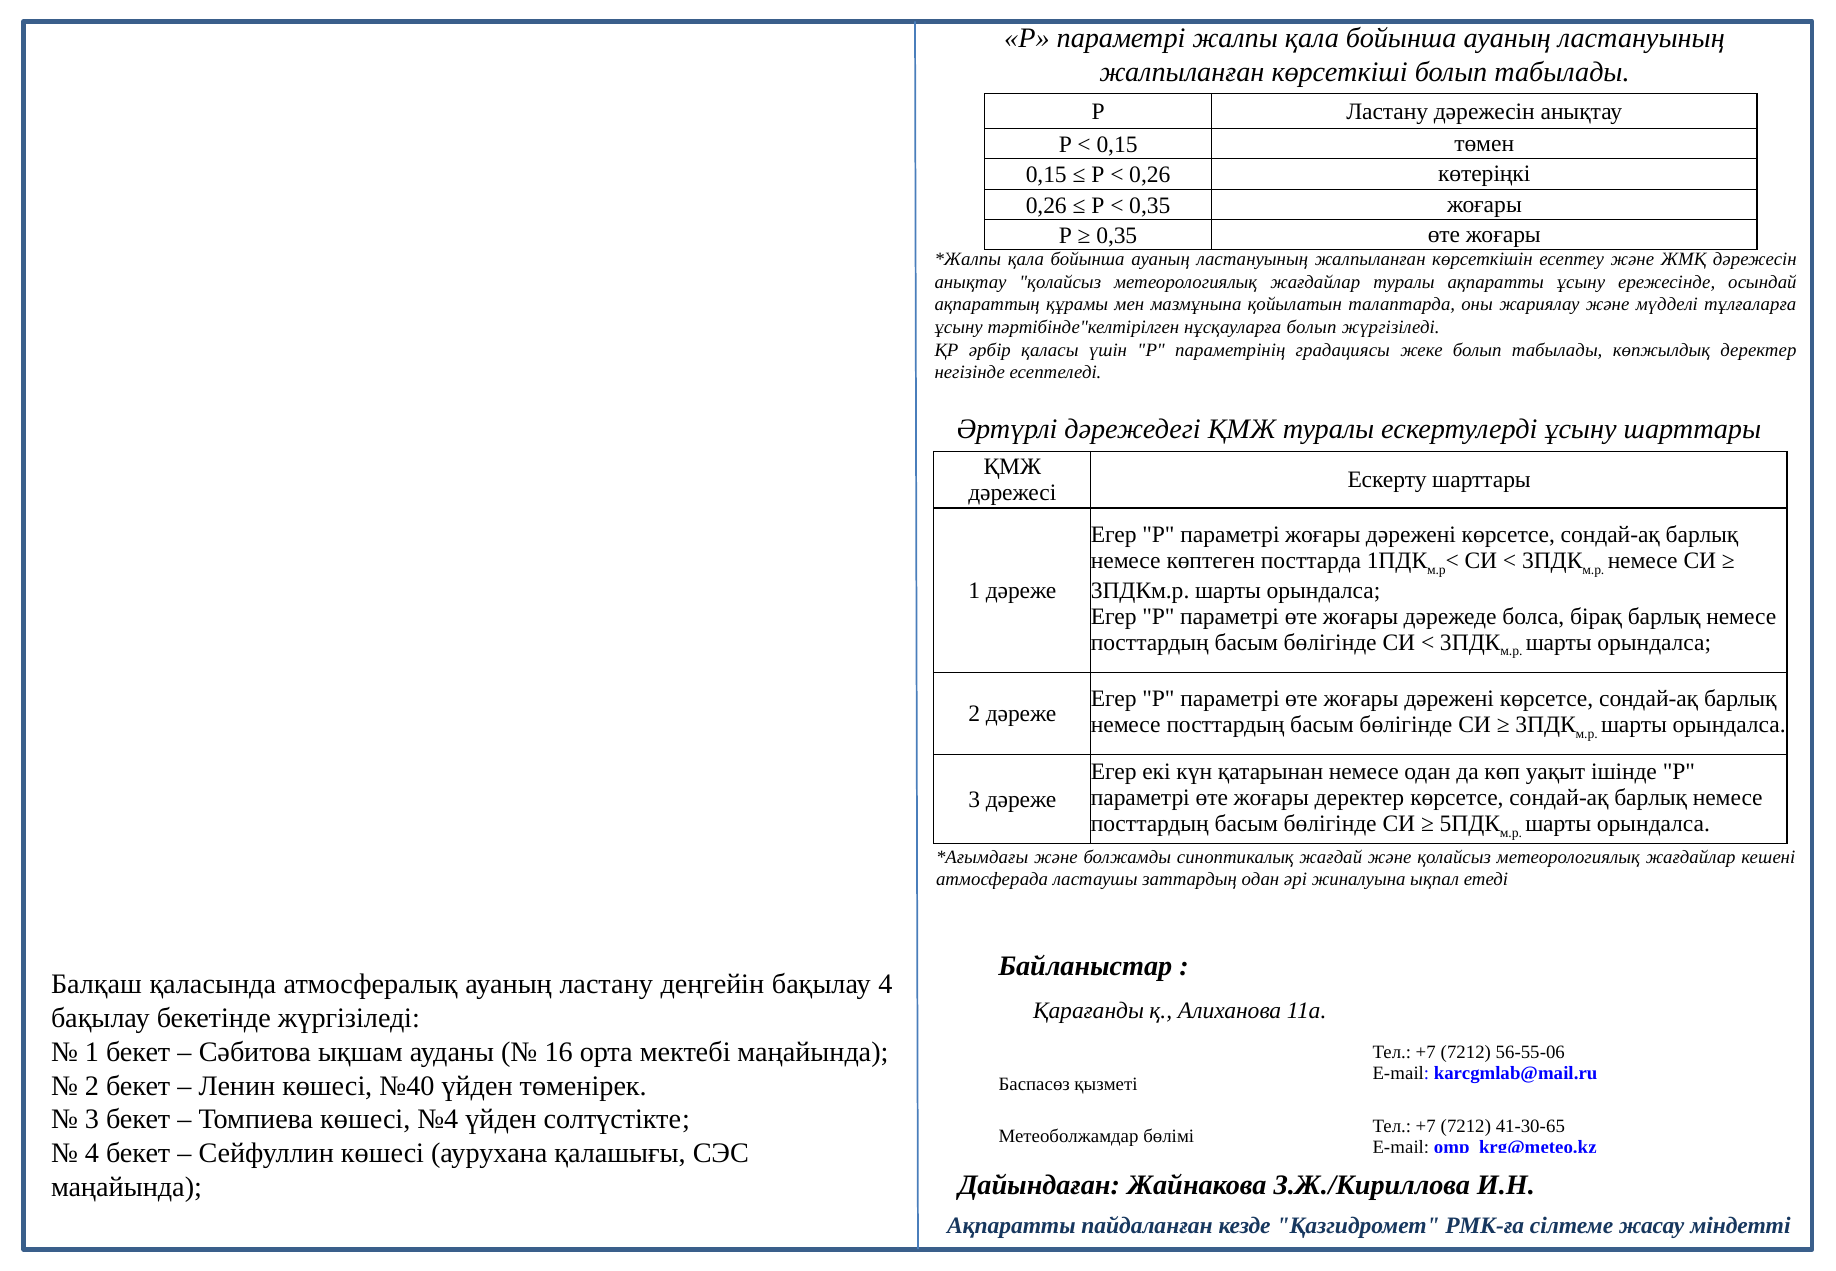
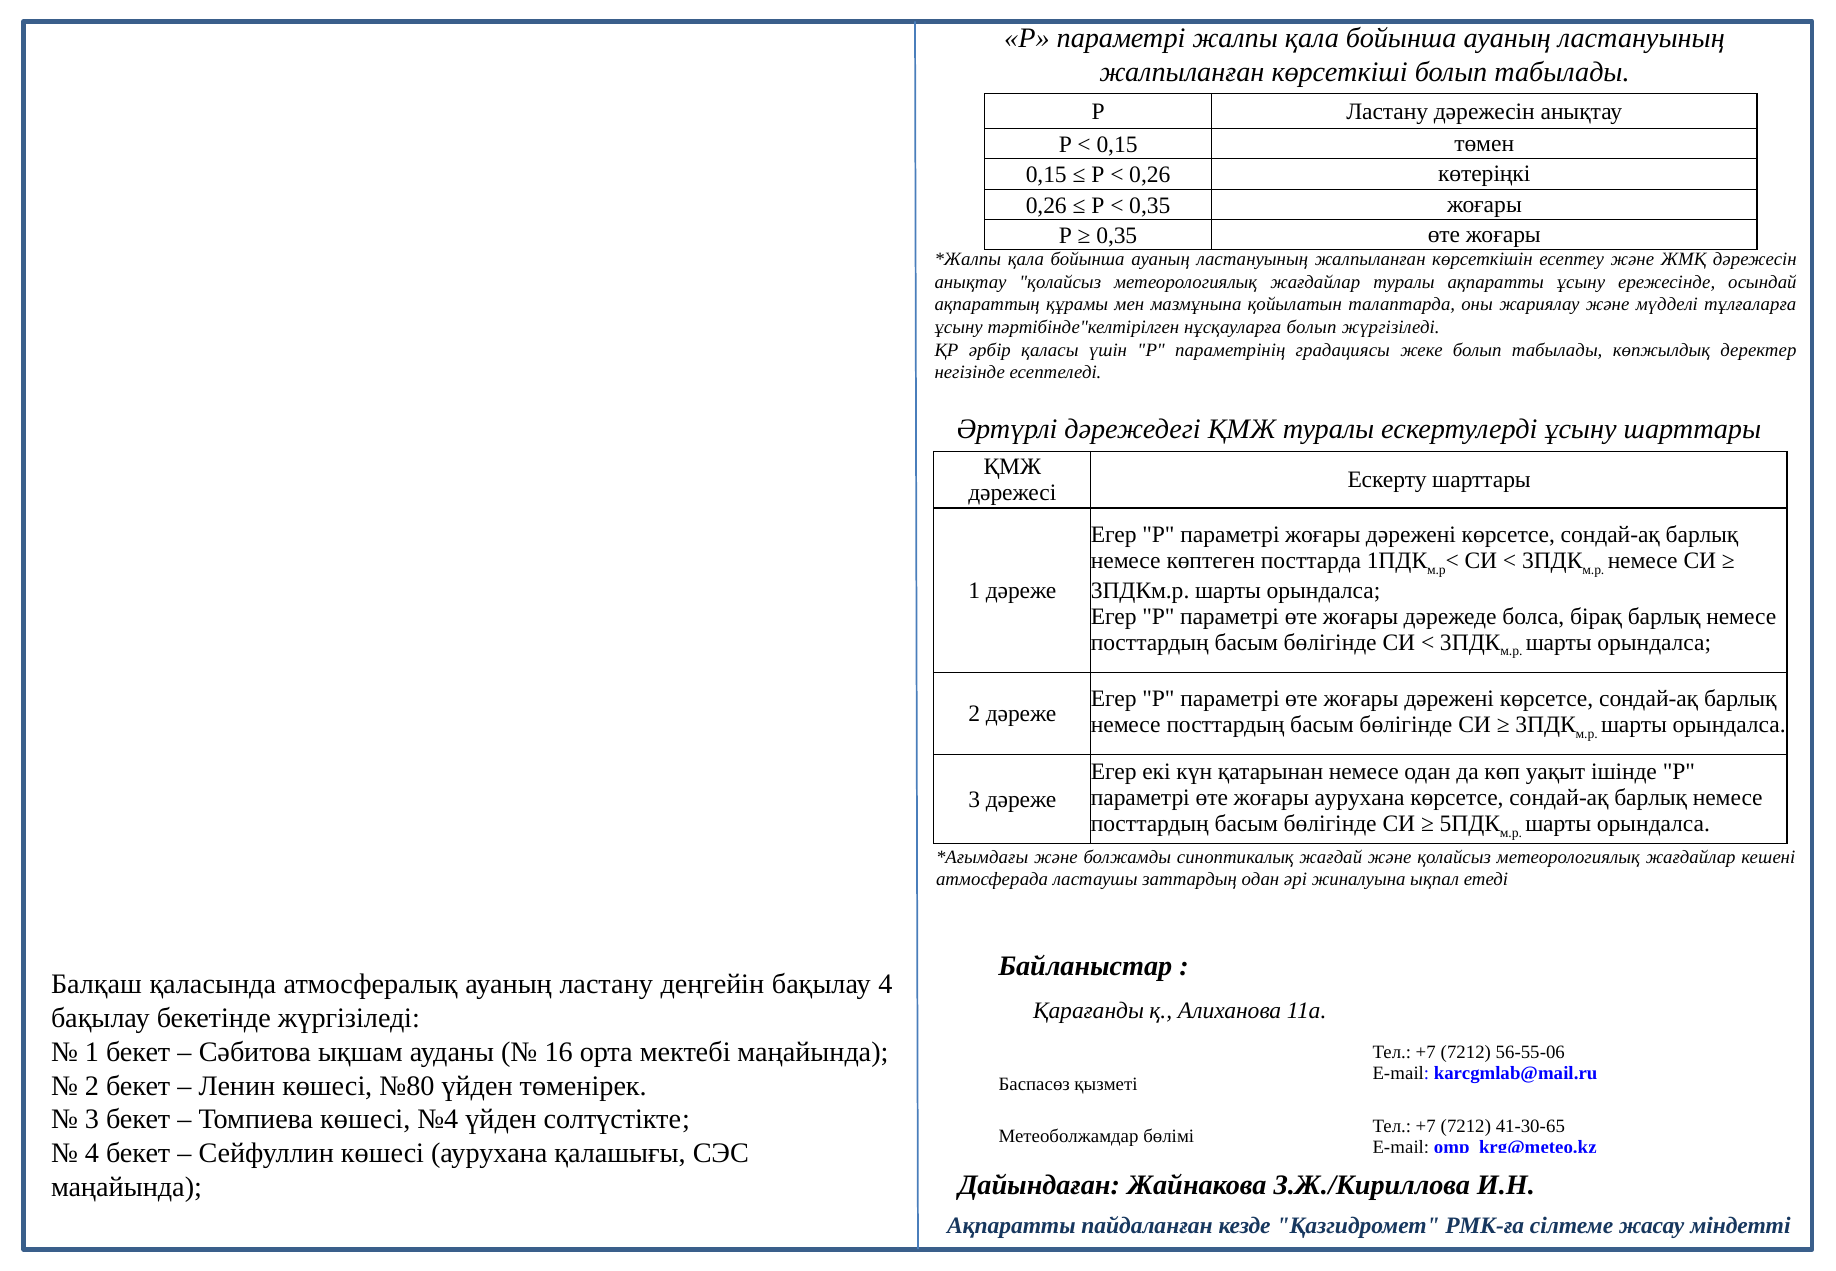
жоғары деректер: деректер -> аурухана
№40: №40 -> №80
